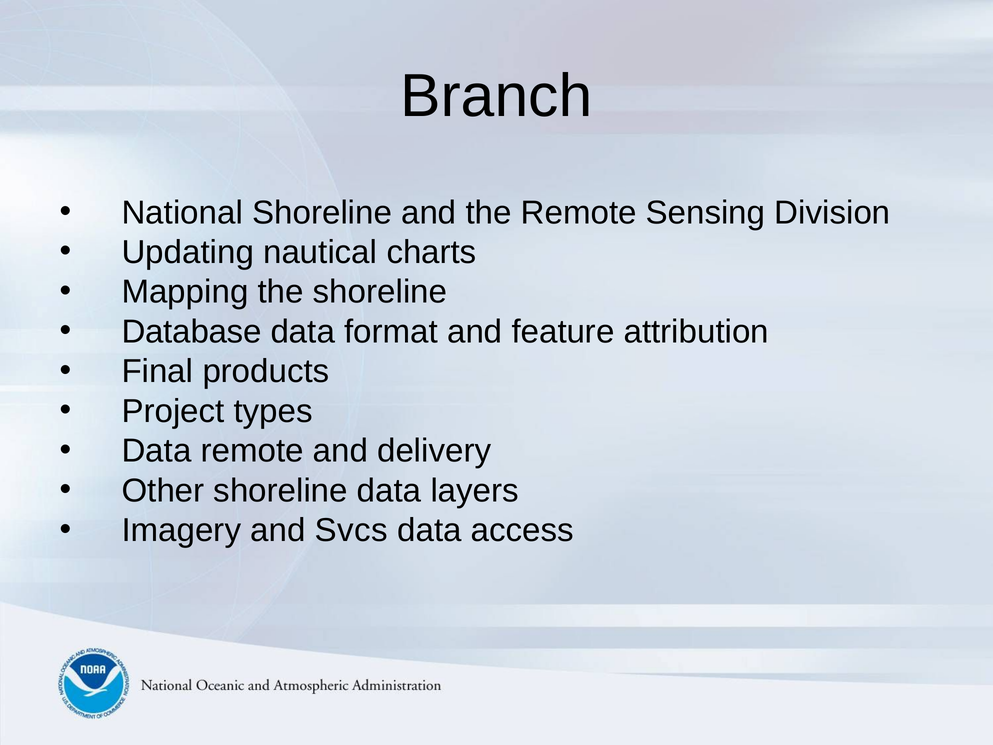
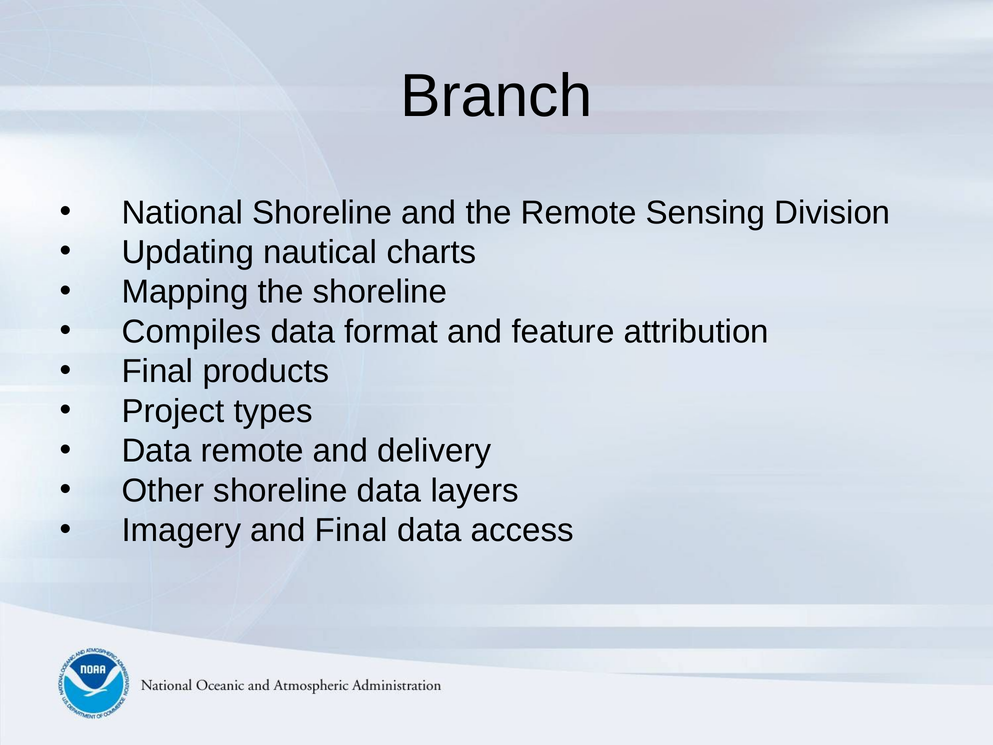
Database: Database -> Compiles
and Svcs: Svcs -> Final
